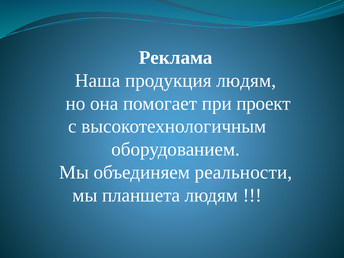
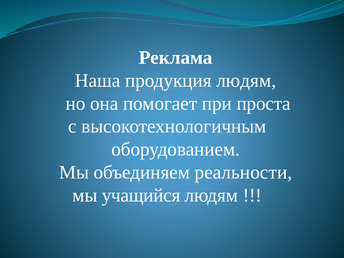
проект: проект -> проста
планшета: планшета -> учащийся
